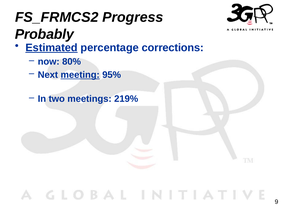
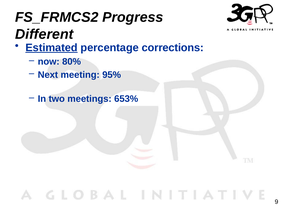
Probably: Probably -> Different
meeting underline: present -> none
219%: 219% -> 653%
